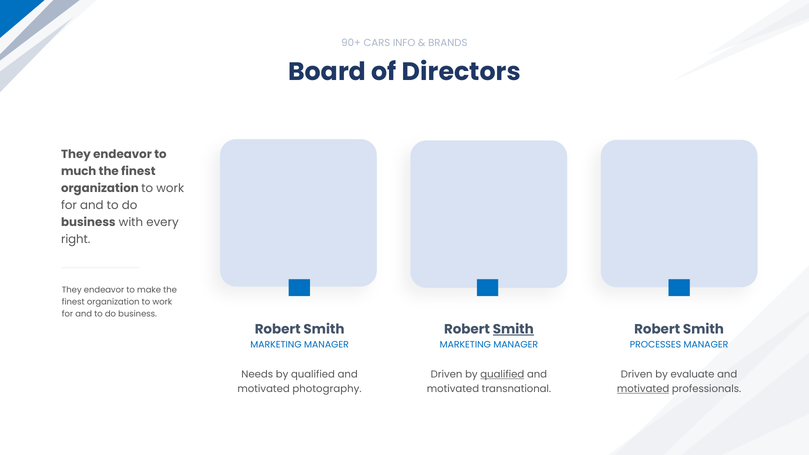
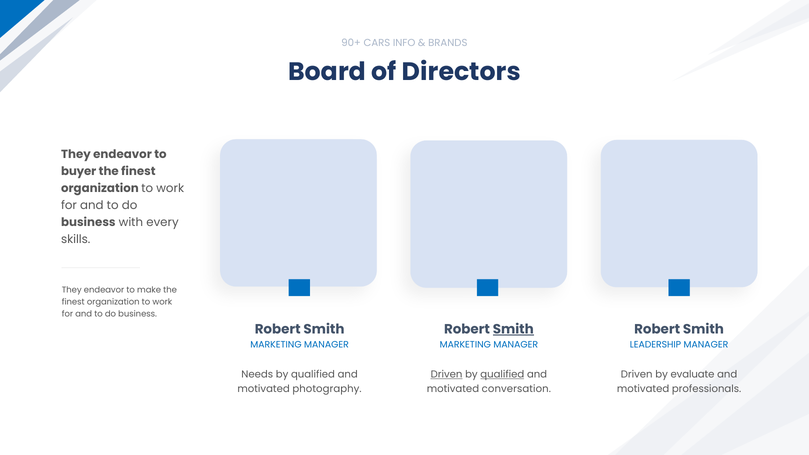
much: much -> buyer
right: right -> skills
PROCESSES: PROCESSES -> LEADERSHIP
Driven at (447, 374) underline: none -> present
transnational: transnational -> conversation
motivated at (643, 389) underline: present -> none
